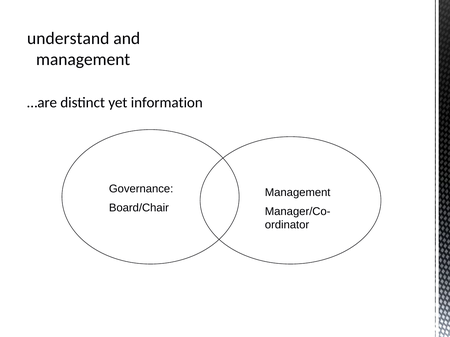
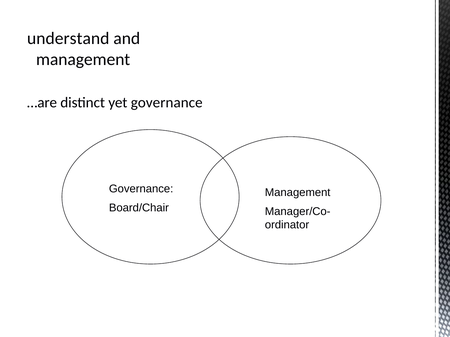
yet information: information -> governance
